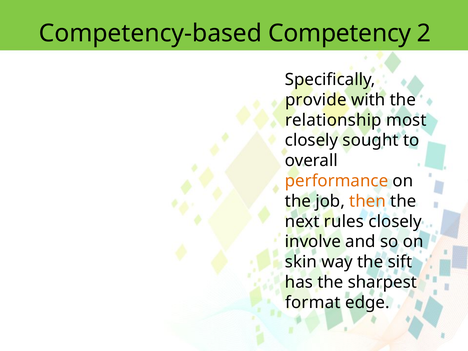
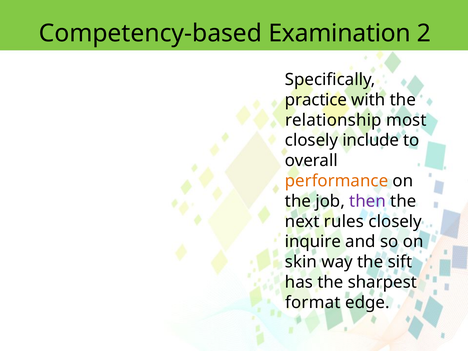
Competency: Competency -> Examination
provide: provide -> practice
sought: sought -> include
then colour: orange -> purple
involve: involve -> inquire
